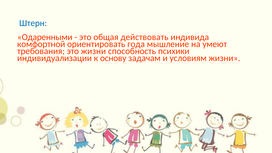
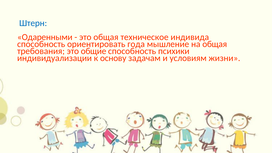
действовать: действовать -> техническое
комфортной at (41, 44): комфортной -> способность
на умеют: умеют -> общая
это жизни: жизни -> общие
